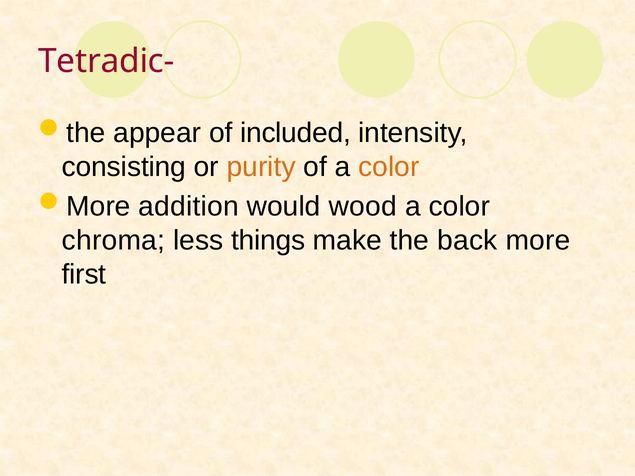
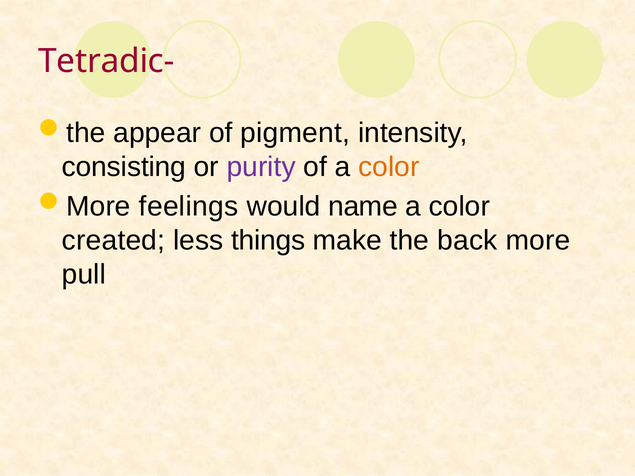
included: included -> pigment
purity colour: orange -> purple
addition: addition -> feelings
wood: wood -> name
chroma: chroma -> created
first: first -> pull
